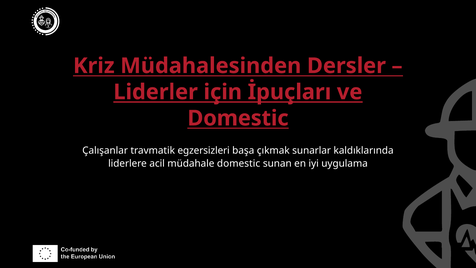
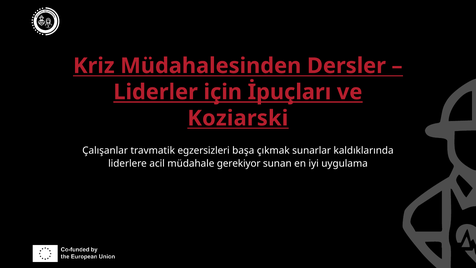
Domestic at (238, 118): Domestic -> Koziarski
müdahale domestic: domestic -> gerekiyor
